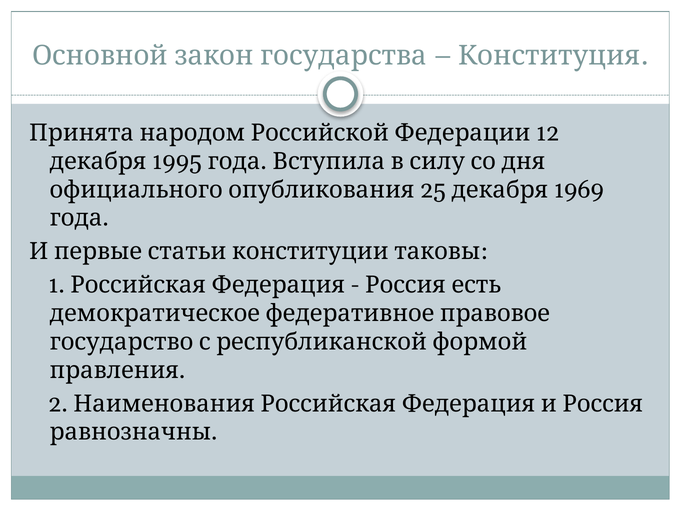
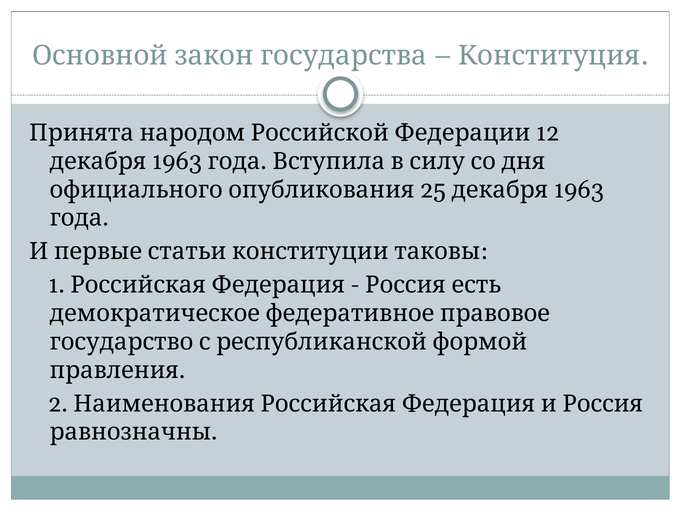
1995 at (177, 161): 1995 -> 1963
25 1969: 1969 -> 1963
